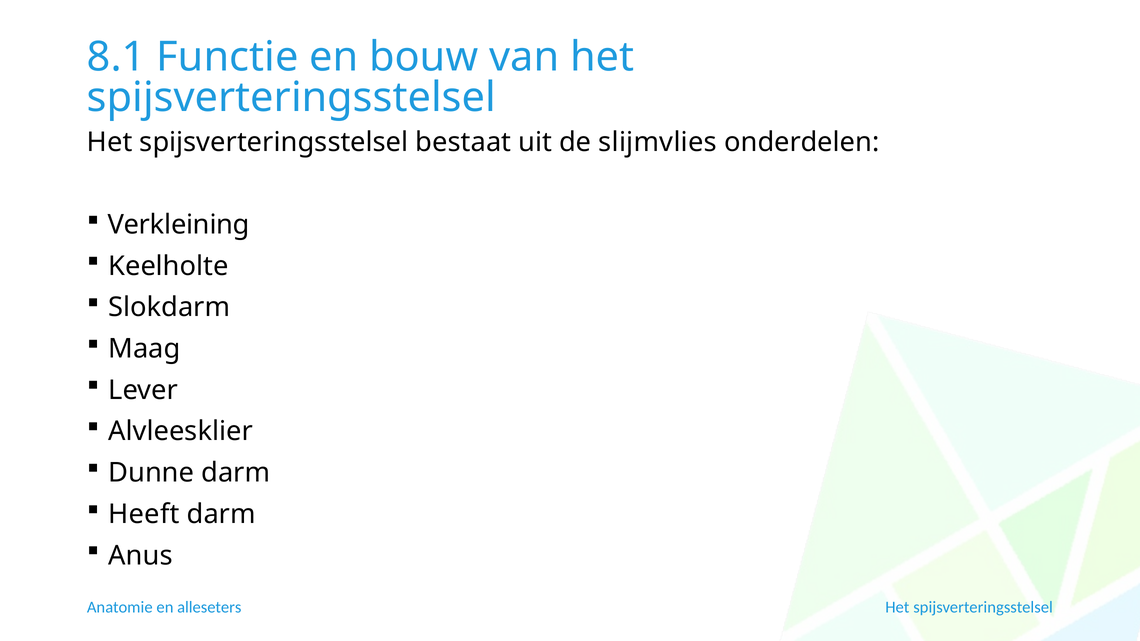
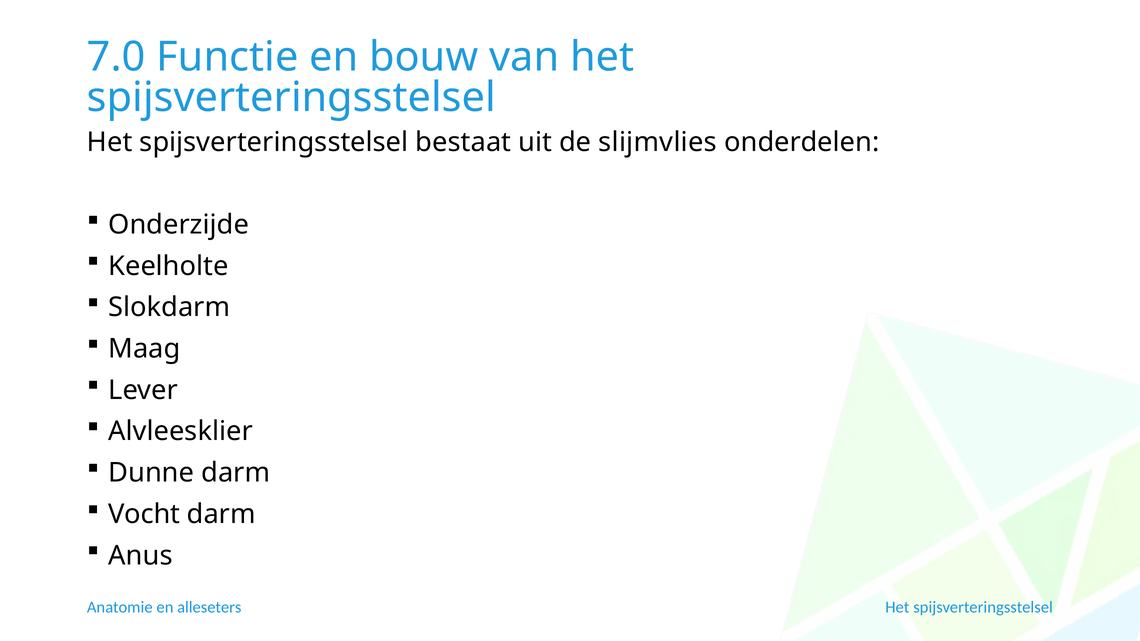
8.1: 8.1 -> 7.0
Verkleining: Verkleining -> Onderzijde
Heeft: Heeft -> Vocht
